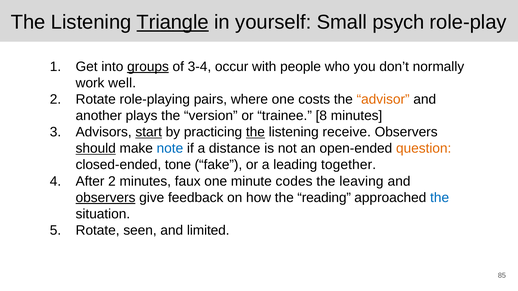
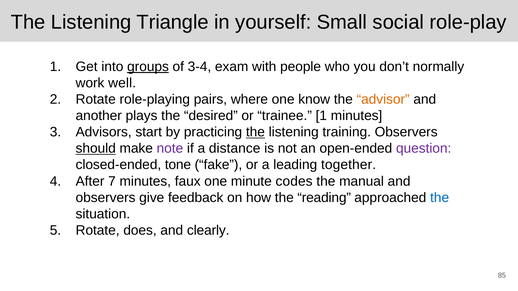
Triangle underline: present -> none
psych: psych -> social
occur: occur -> exam
costs: costs -> know
version: version -> desired
trainee 8: 8 -> 1
start underline: present -> none
receive: receive -> training
note colour: blue -> purple
question colour: orange -> purple
After 2: 2 -> 7
leaving: leaving -> manual
observers at (106, 198) underline: present -> none
seen: seen -> does
limited: limited -> clearly
